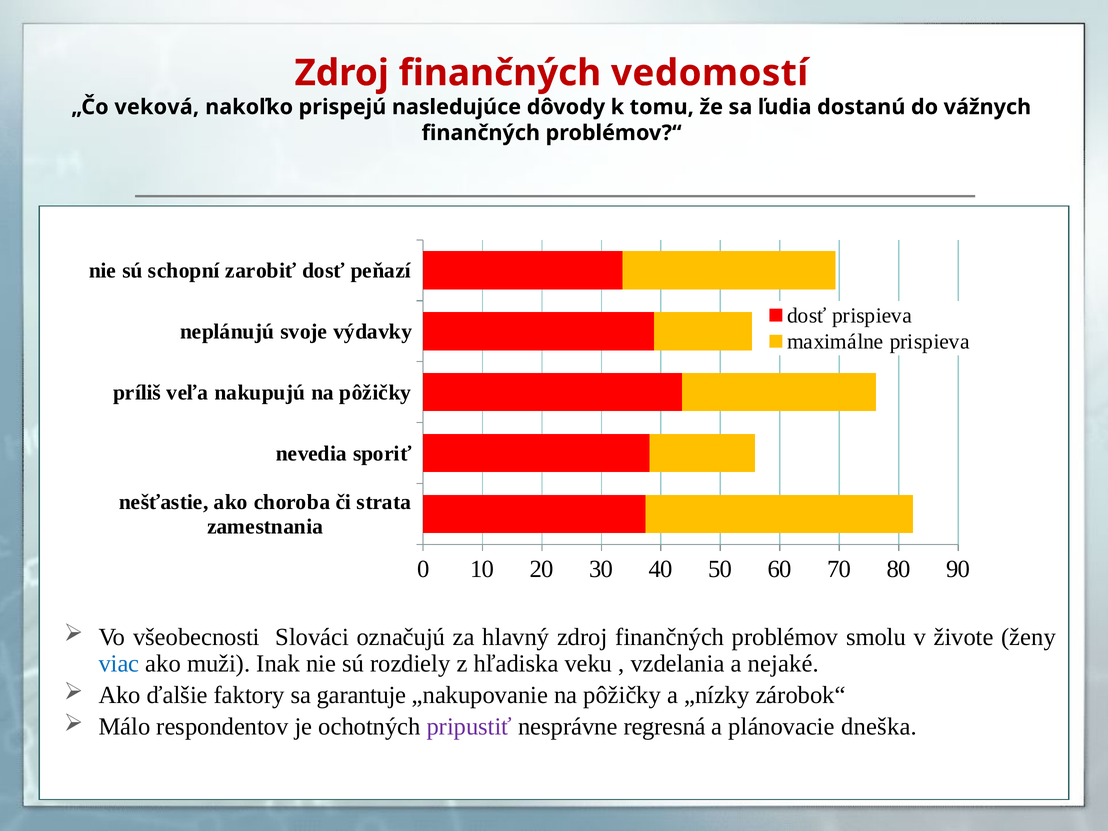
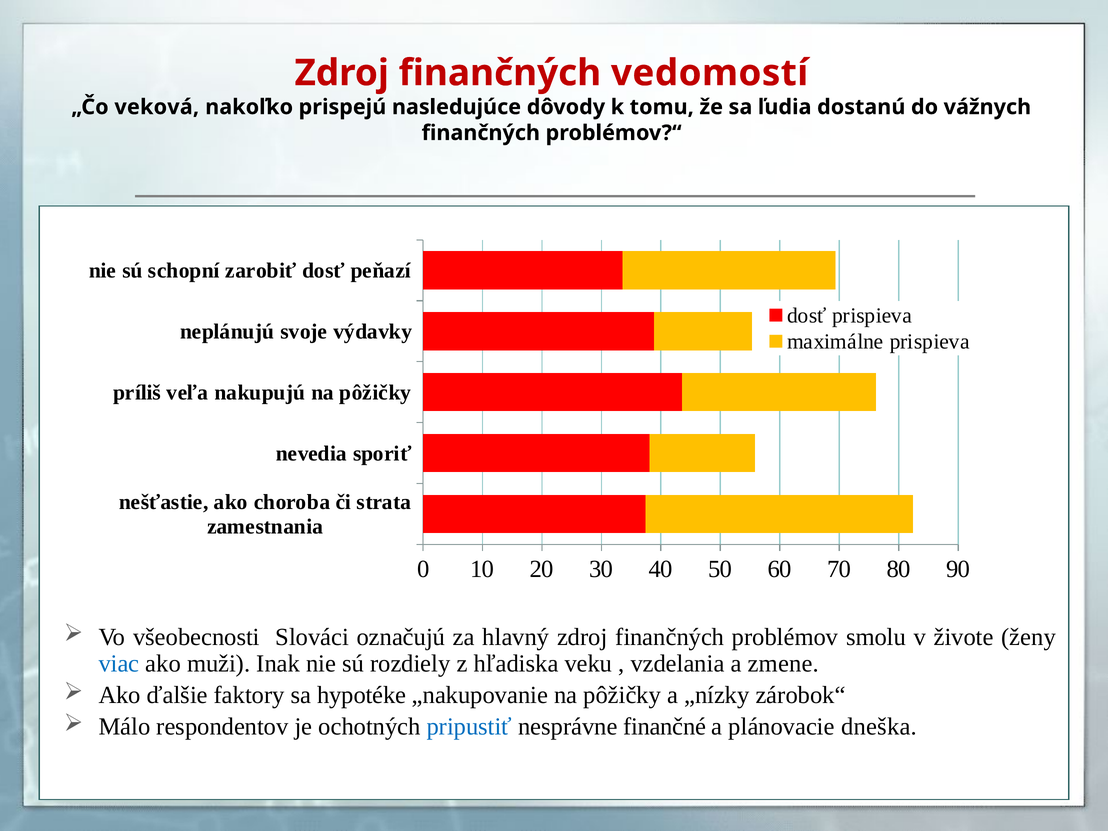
nejaké: nejaké -> zmene
garantuje: garantuje -> hypotéke
pripustiť colour: purple -> blue
regresná: regresná -> finančné
